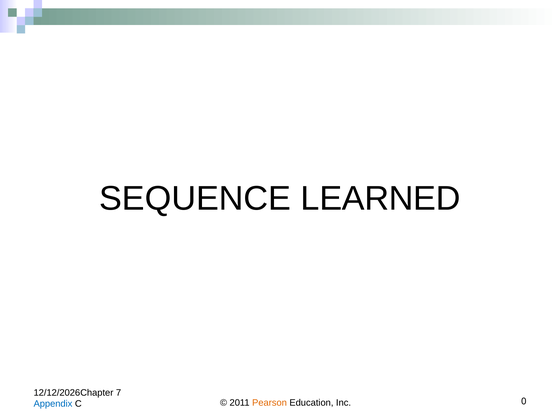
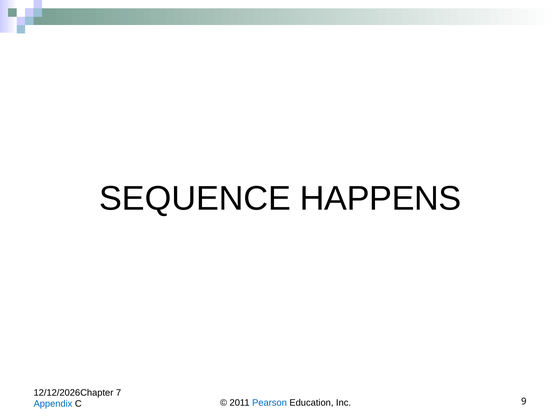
LEARNED: LEARNED -> HAPPENS
Pearson colour: orange -> blue
0: 0 -> 9
